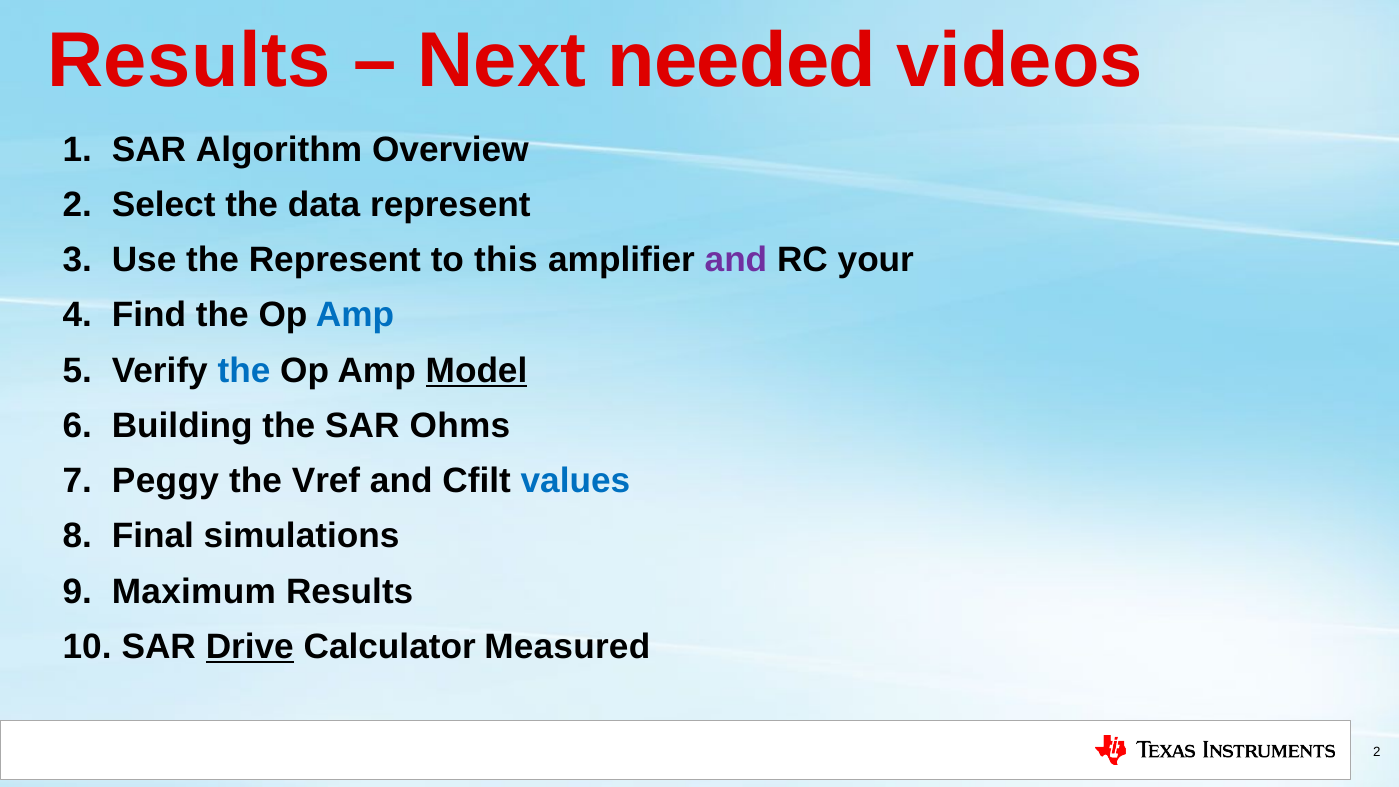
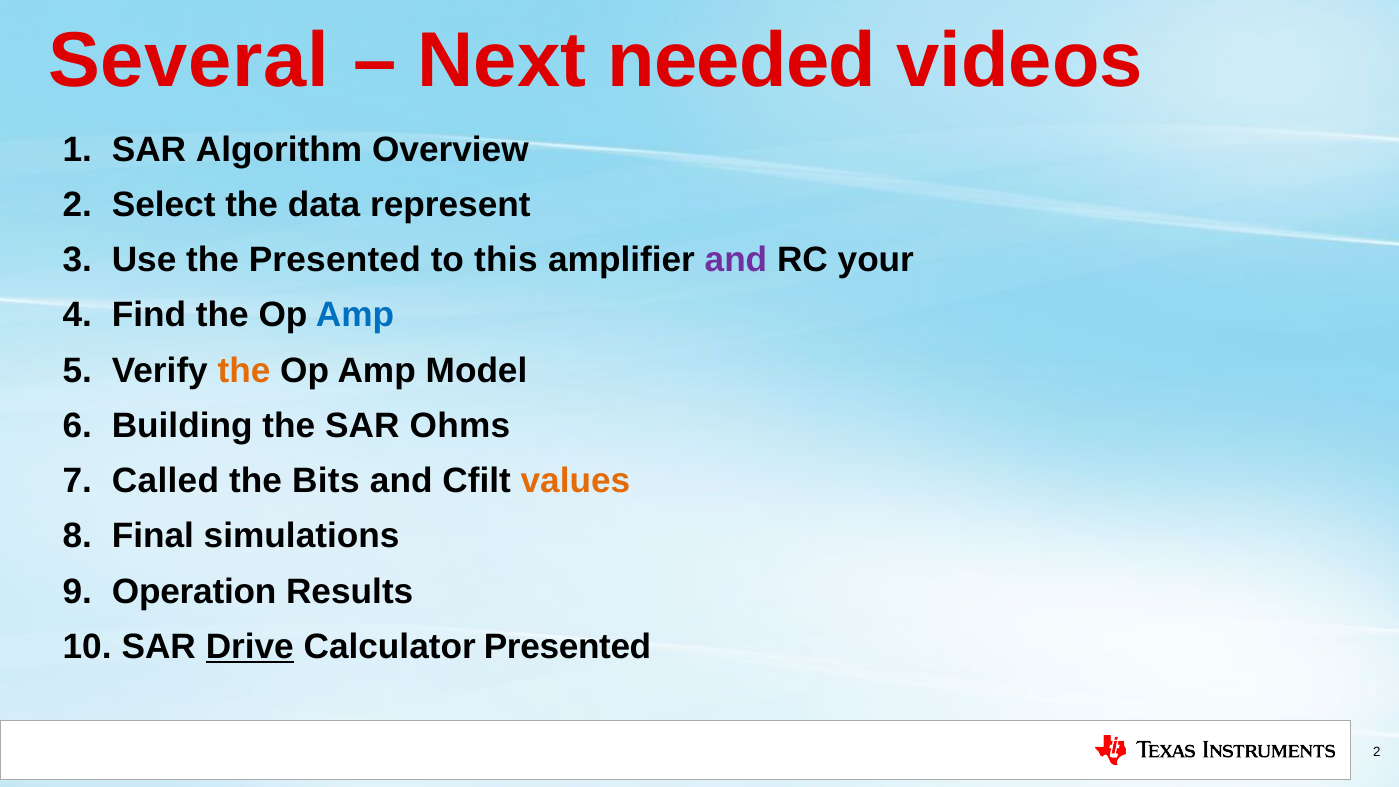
Results at (189, 61): Results -> Several
the Represent: Represent -> Presented
the at (244, 371) colour: blue -> orange
Model underline: present -> none
Peggy: Peggy -> Called
Vref: Vref -> Bits
values colour: blue -> orange
Maximum: Maximum -> Operation
Calculator Measured: Measured -> Presented
